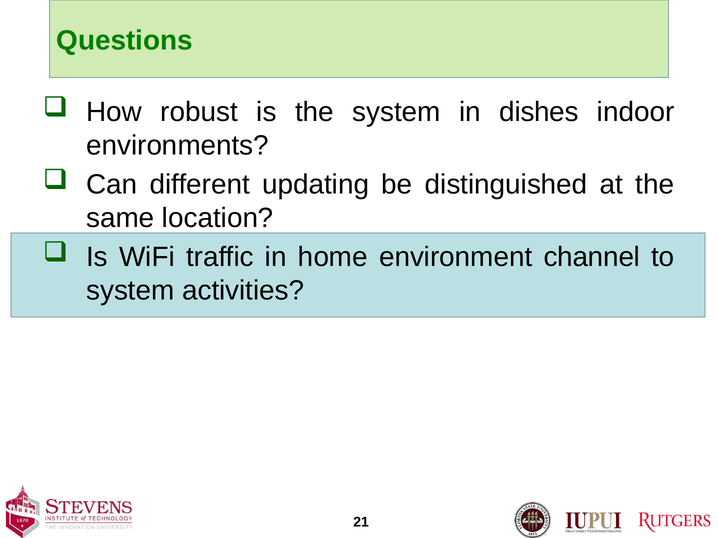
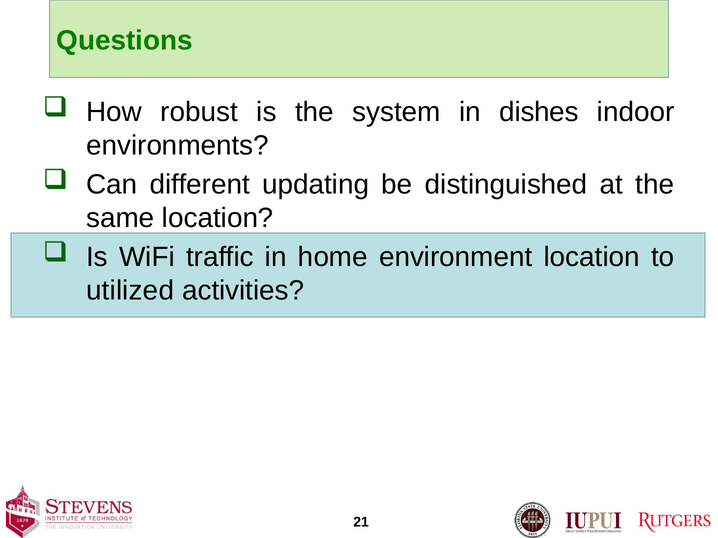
environment channel: channel -> location
system at (130, 291): system -> utilized
